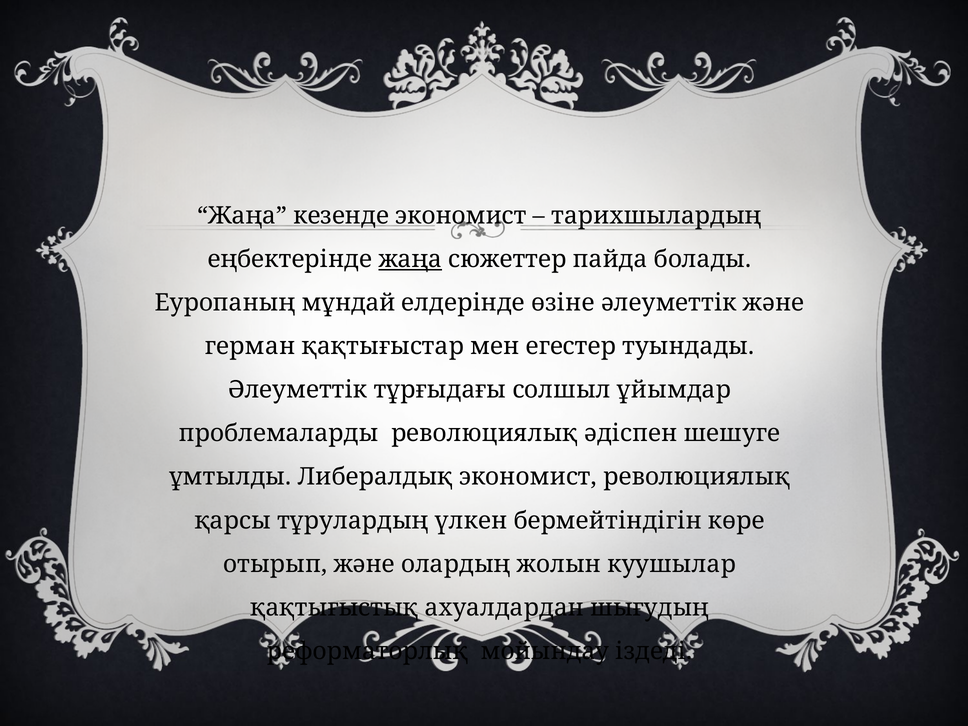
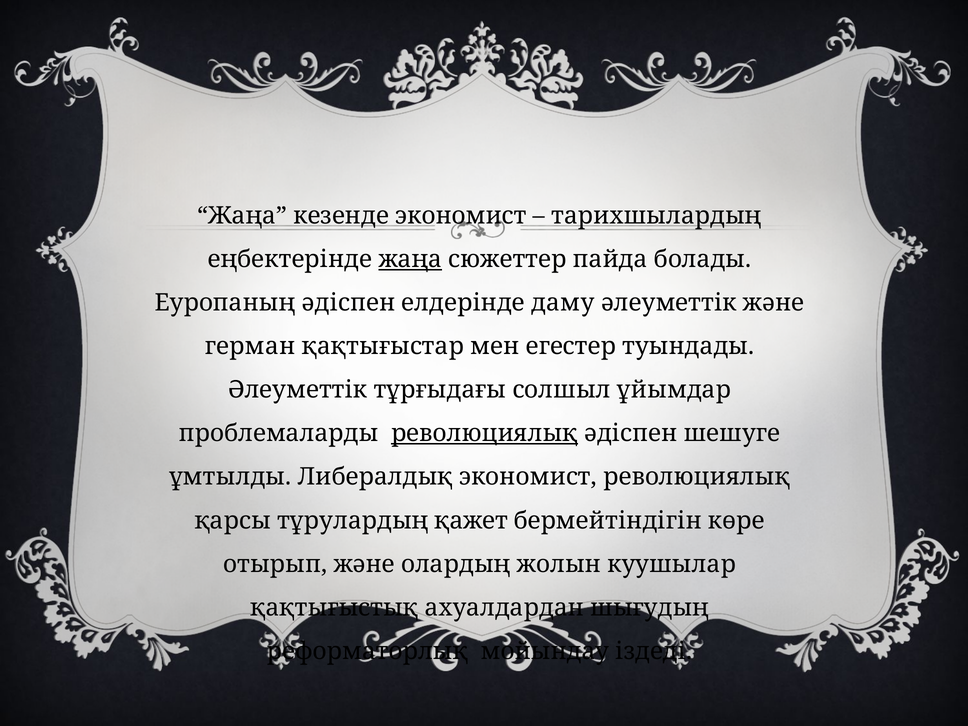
Еуропаның мұндай: мұндай -> әдіспен
өзіне: өзіне -> даму
революциялық at (484, 433) underline: none -> present
үлкен: үлкен -> қажет
